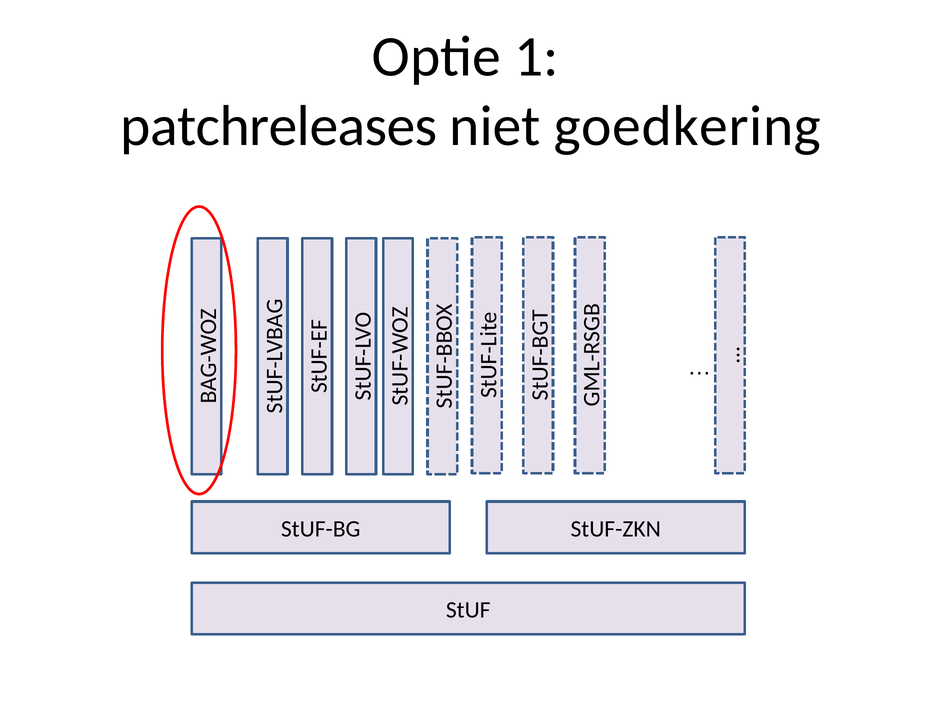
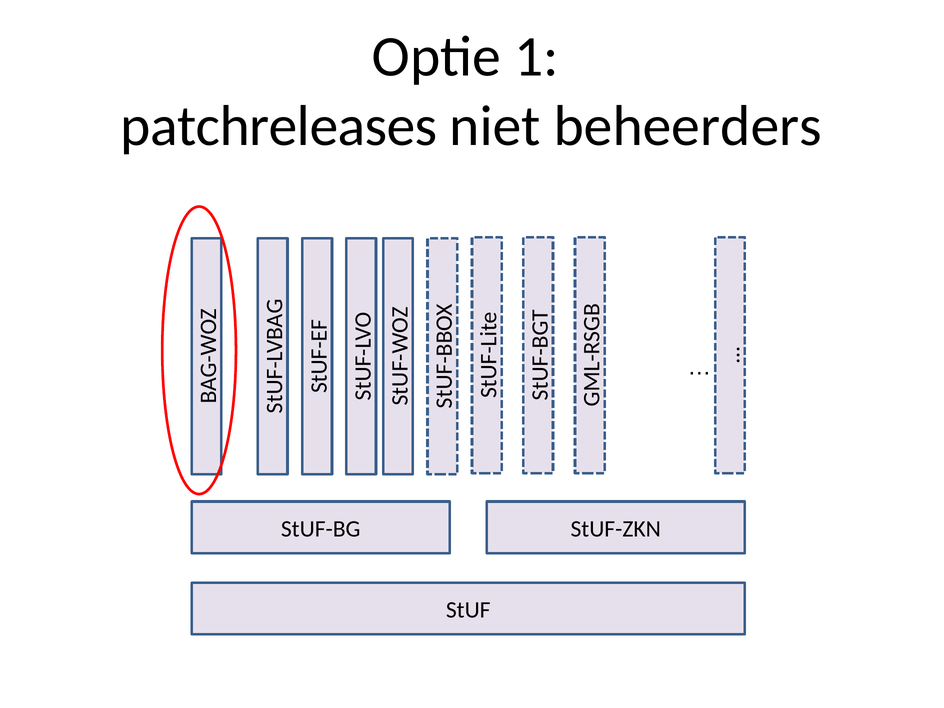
goedkering: goedkering -> beheerders
